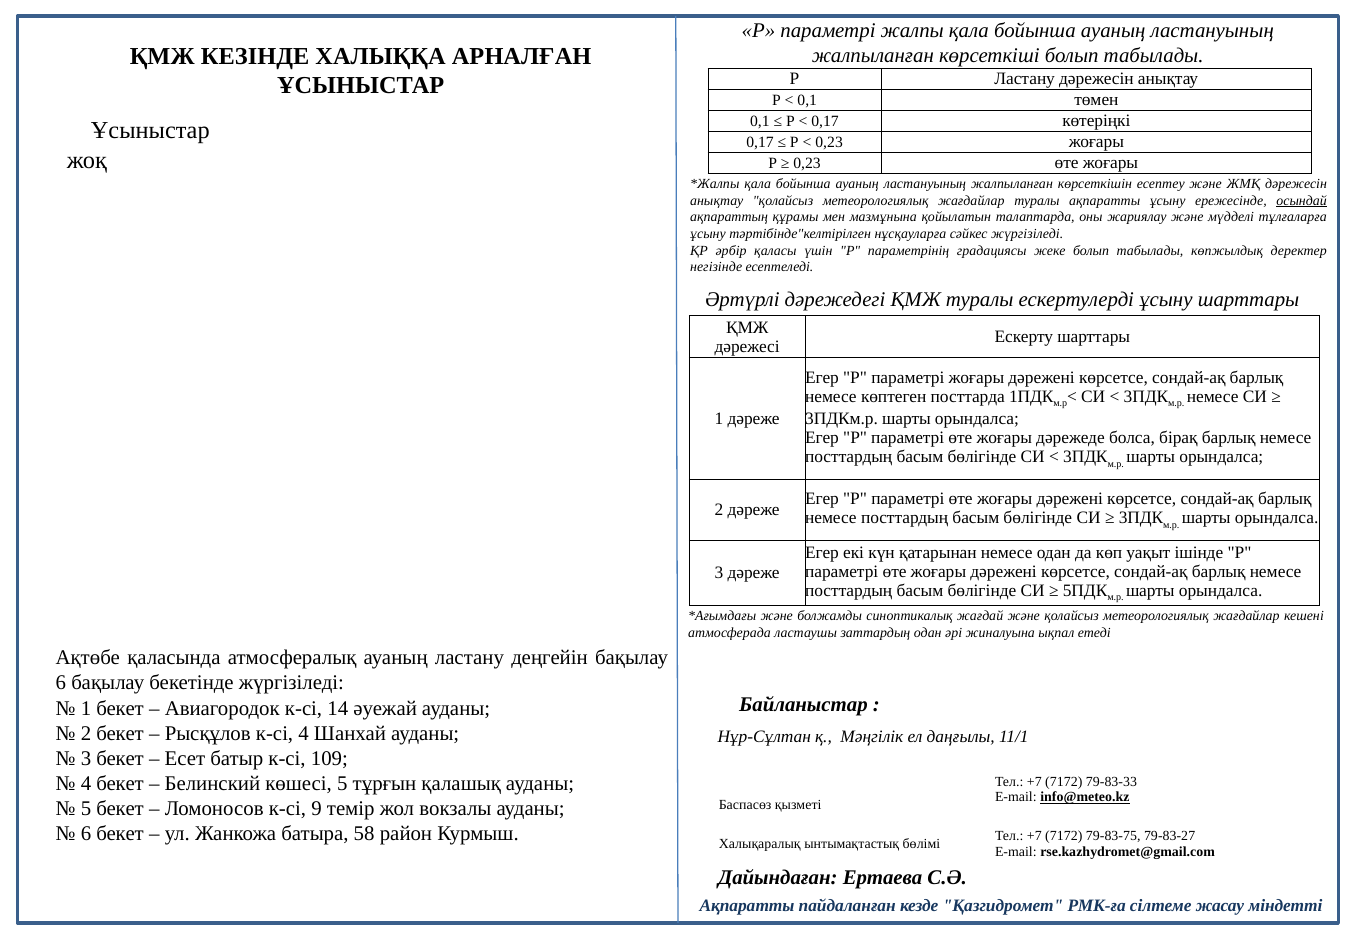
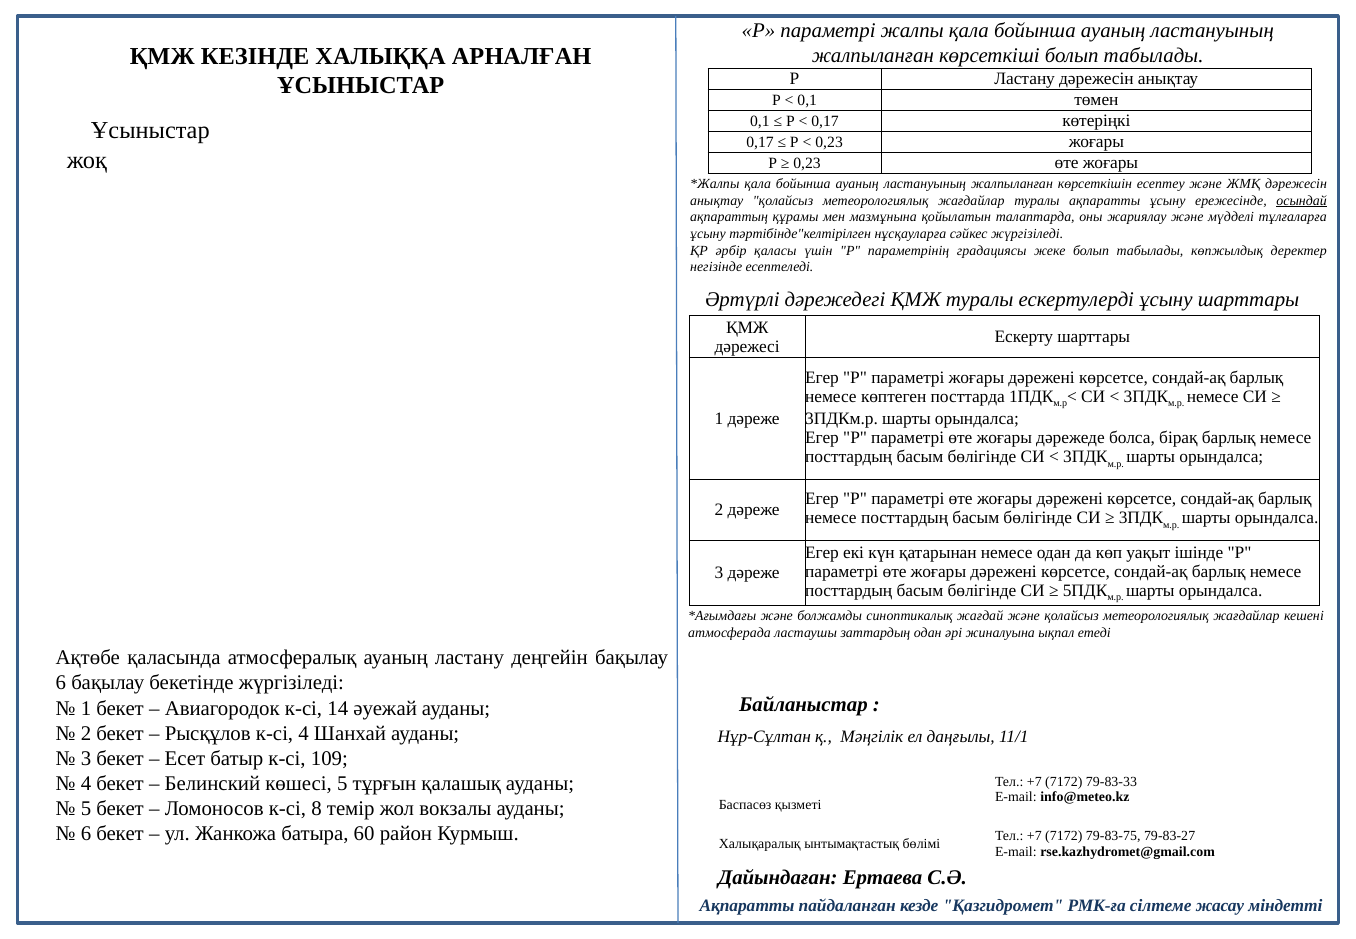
info@meteo.kz underline: present -> none
9: 9 -> 8
58: 58 -> 60
